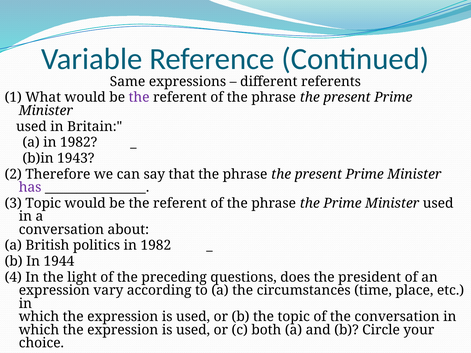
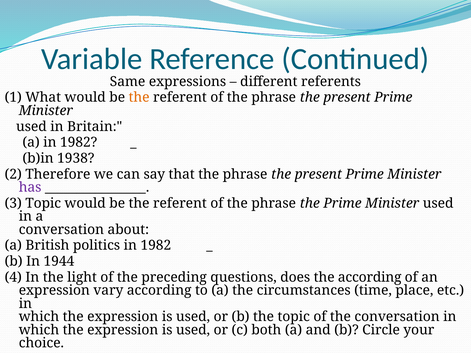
the at (139, 98) colour: purple -> orange
1943: 1943 -> 1938
the president: president -> according
